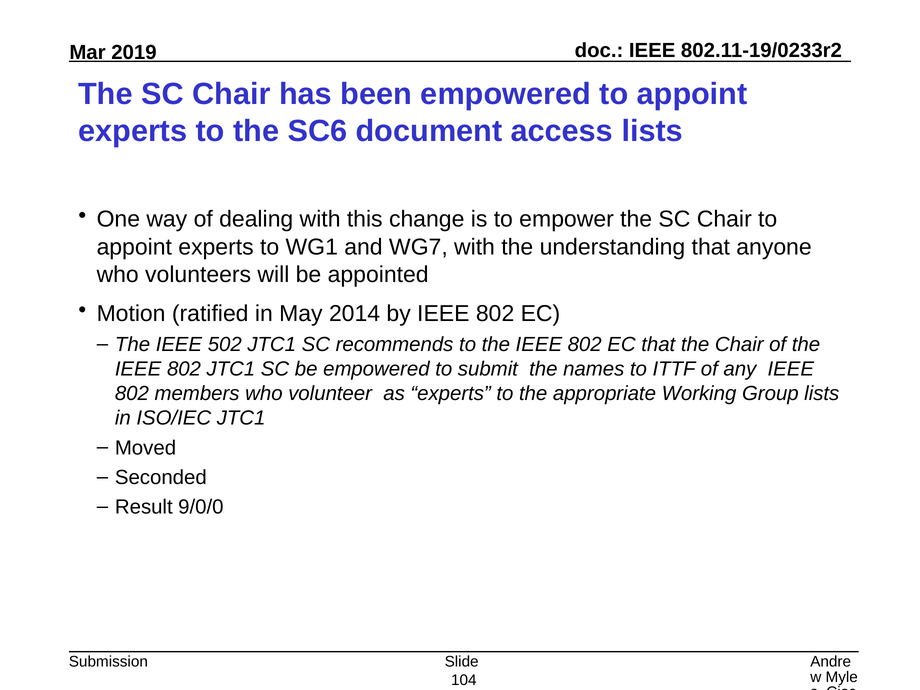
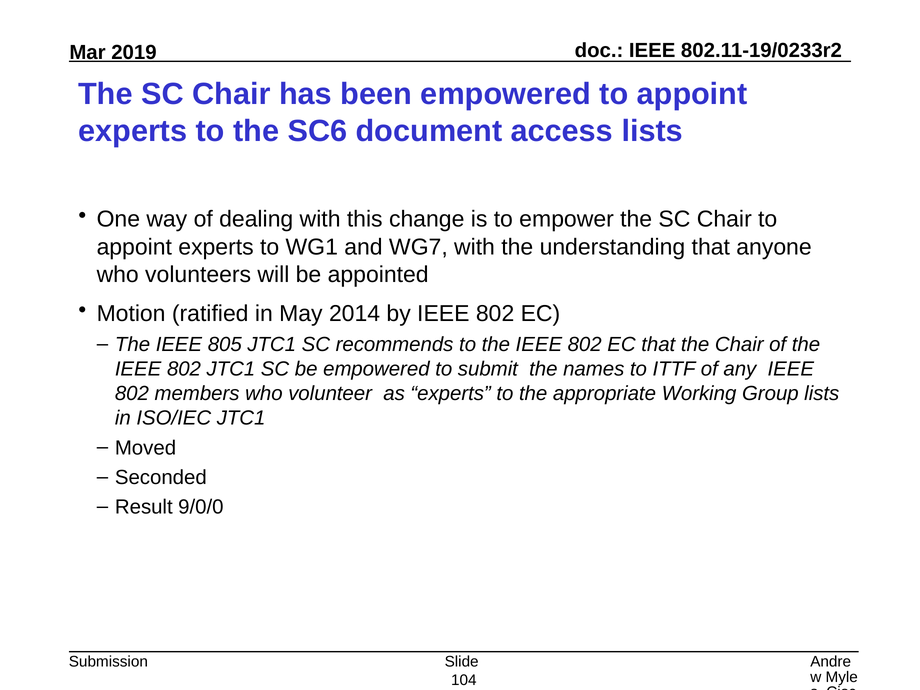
502: 502 -> 805
